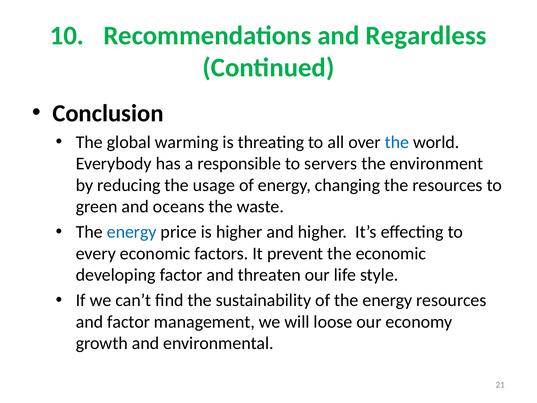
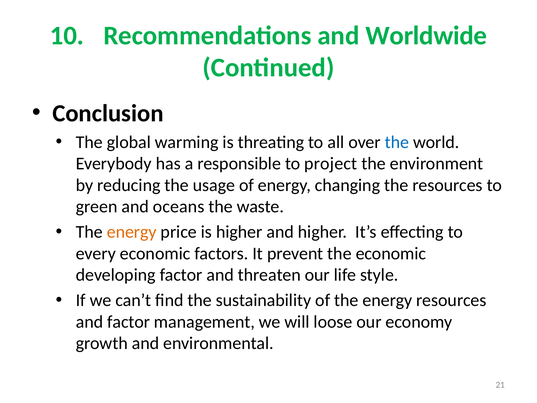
Regardless: Regardless -> Worldwide
servers: servers -> project
energy at (132, 232) colour: blue -> orange
